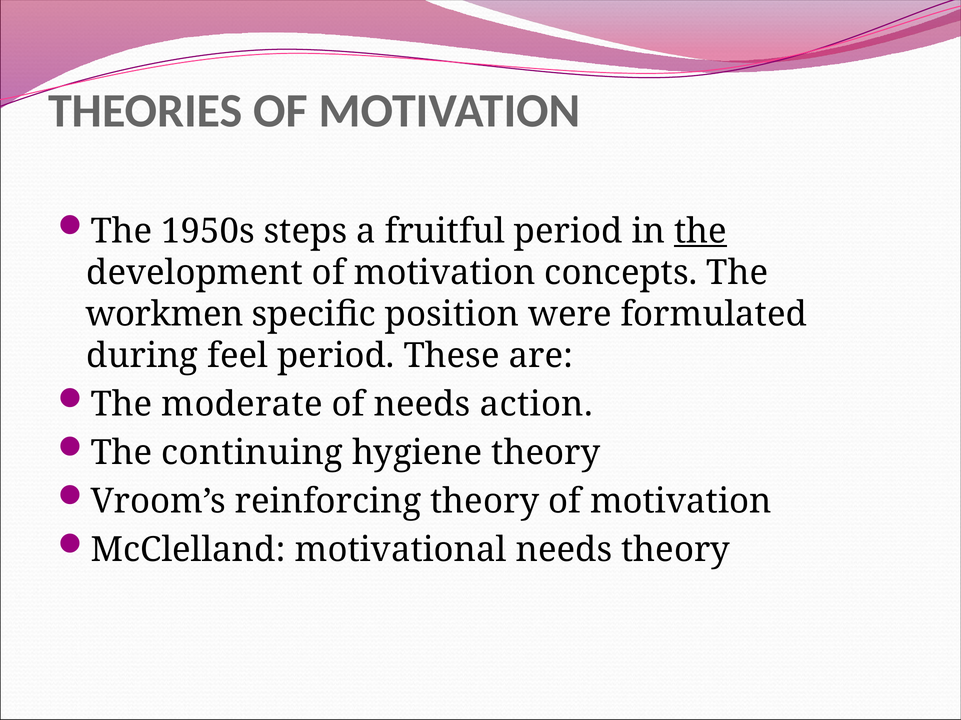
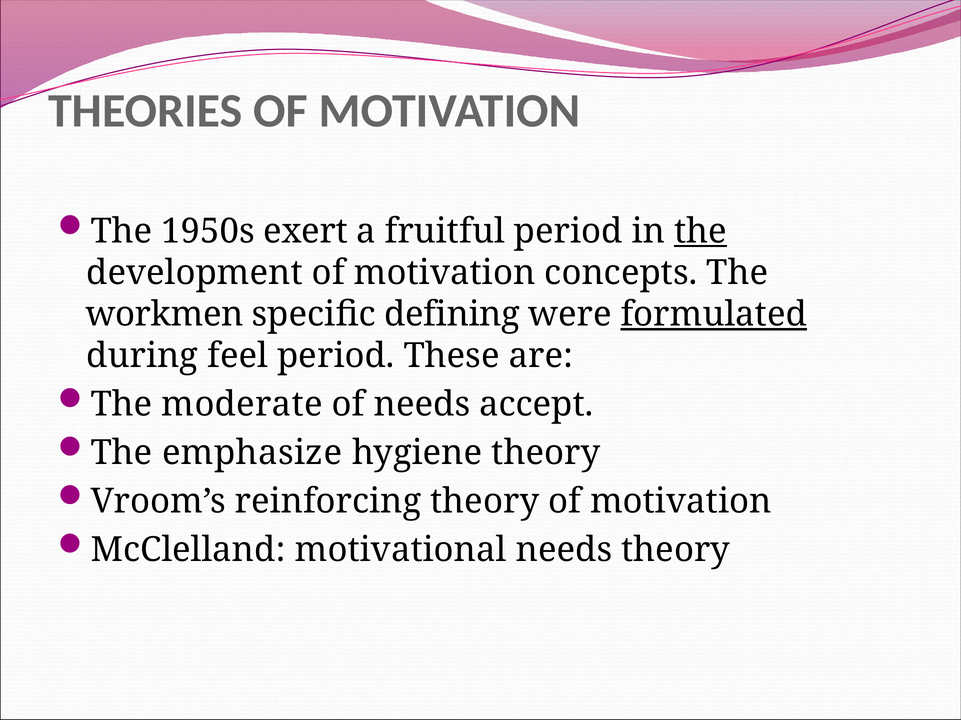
steps: steps -> exert
position: position -> defining
formulated underline: none -> present
action: action -> accept
continuing: continuing -> emphasize
